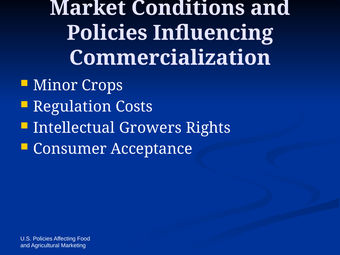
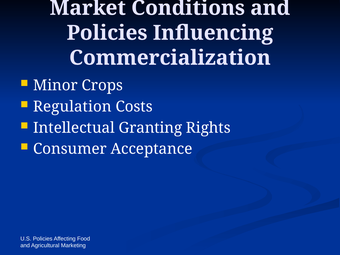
Growers: Growers -> Granting
